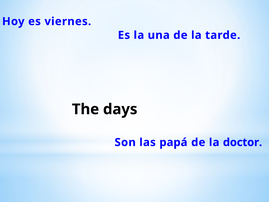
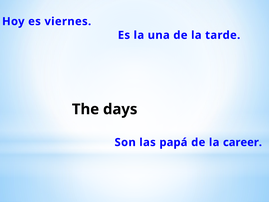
doctor: doctor -> career
